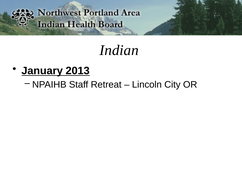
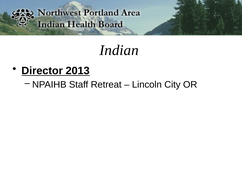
January: January -> Director
